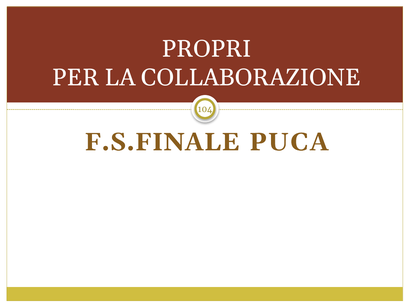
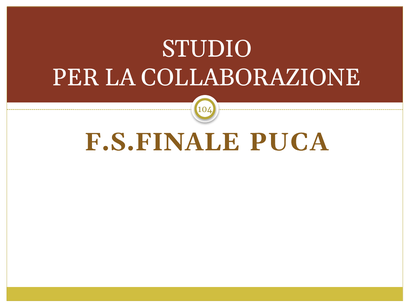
PROPRI: PROPRI -> STUDIO
